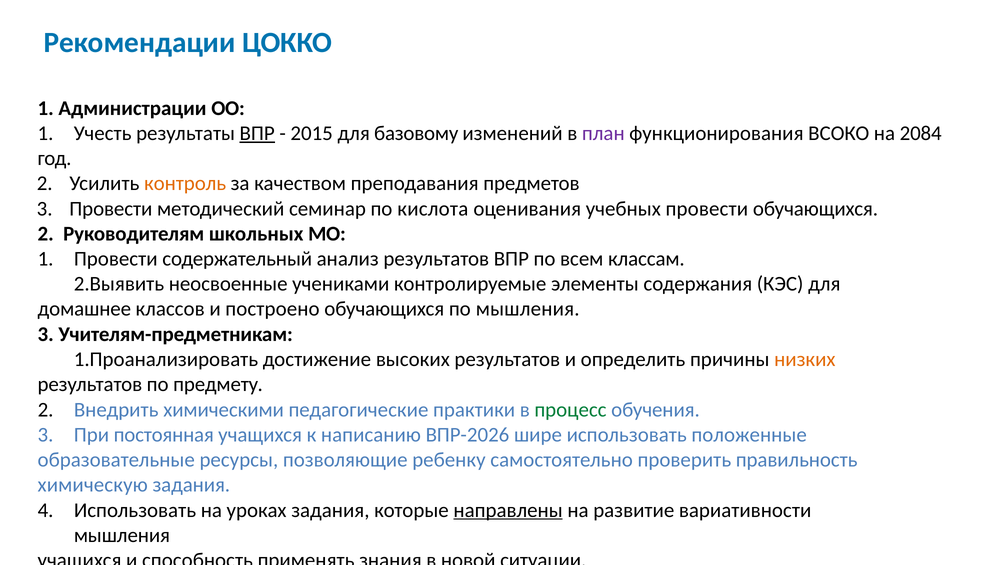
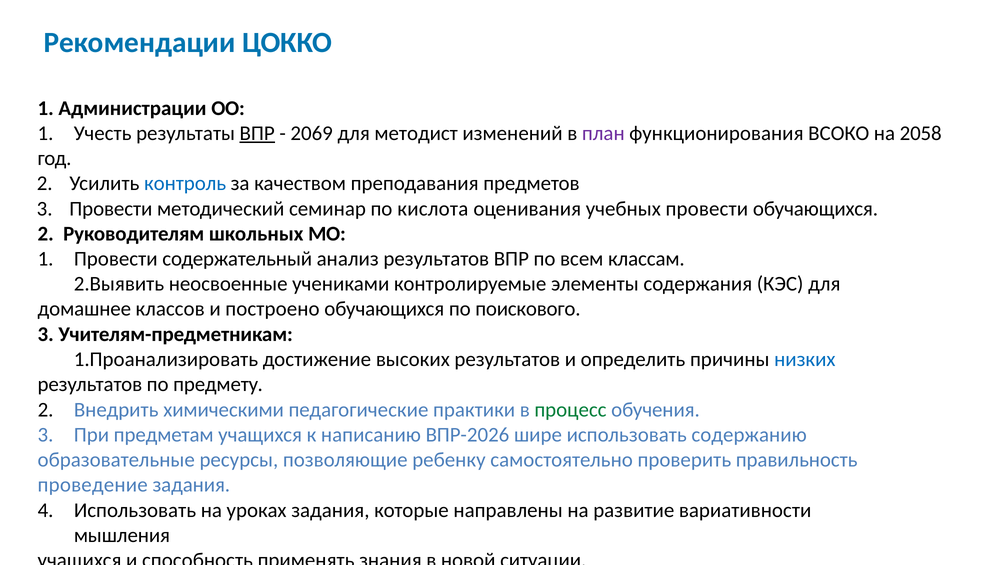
2015: 2015 -> 2069
базовому: базовому -> методист
2084: 2084 -> 2058
контроль colour: orange -> blue
по мышления: мышления -> поискового
низких colour: orange -> blue
постоянная: постоянная -> предметам
положенные: положенные -> содержанию
химическую: химическую -> проведение
направлены underline: present -> none
